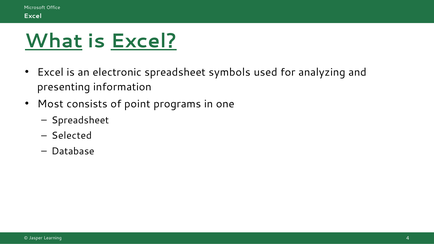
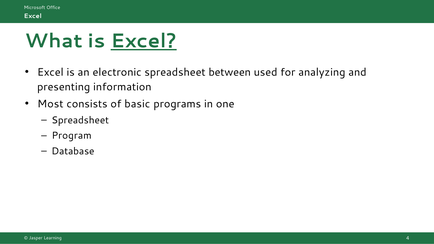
What underline: present -> none
symbols: symbols -> between
point: point -> basic
Selected: Selected -> Program
